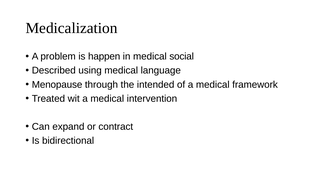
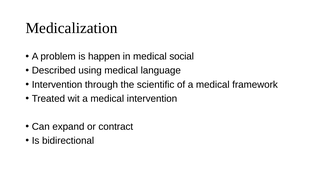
Menopause at (57, 85): Menopause -> Intervention
intended: intended -> scientific
